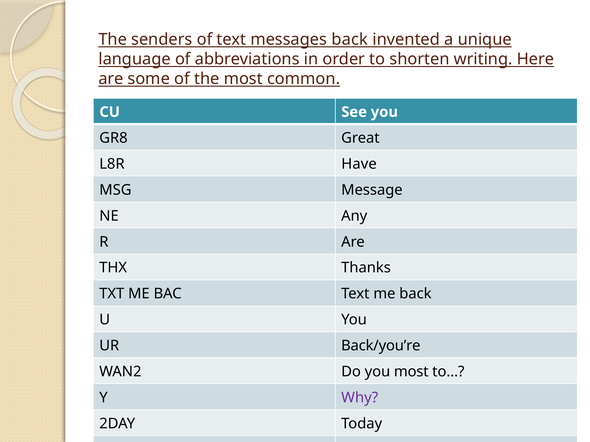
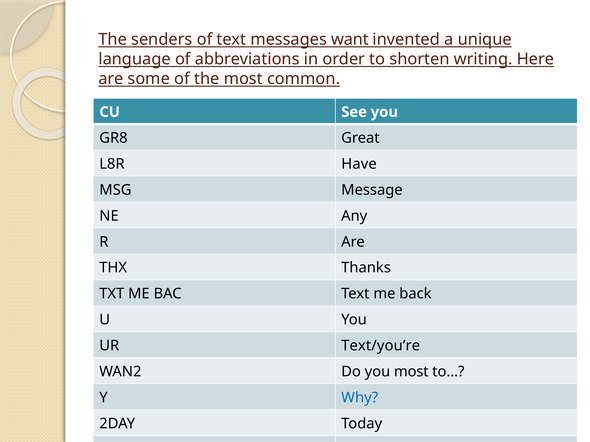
messages back: back -> want
Back/you’re: Back/you’re -> Text/you’re
Why colour: purple -> blue
